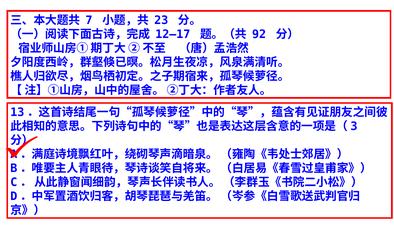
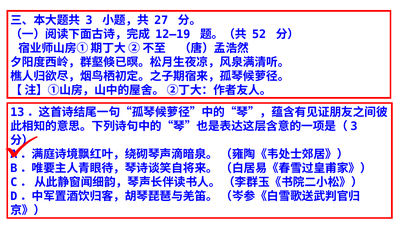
7: 7 -> 3
23: 23 -> 27
12—17: 12—17 -> 12—19
92: 92 -> 52
